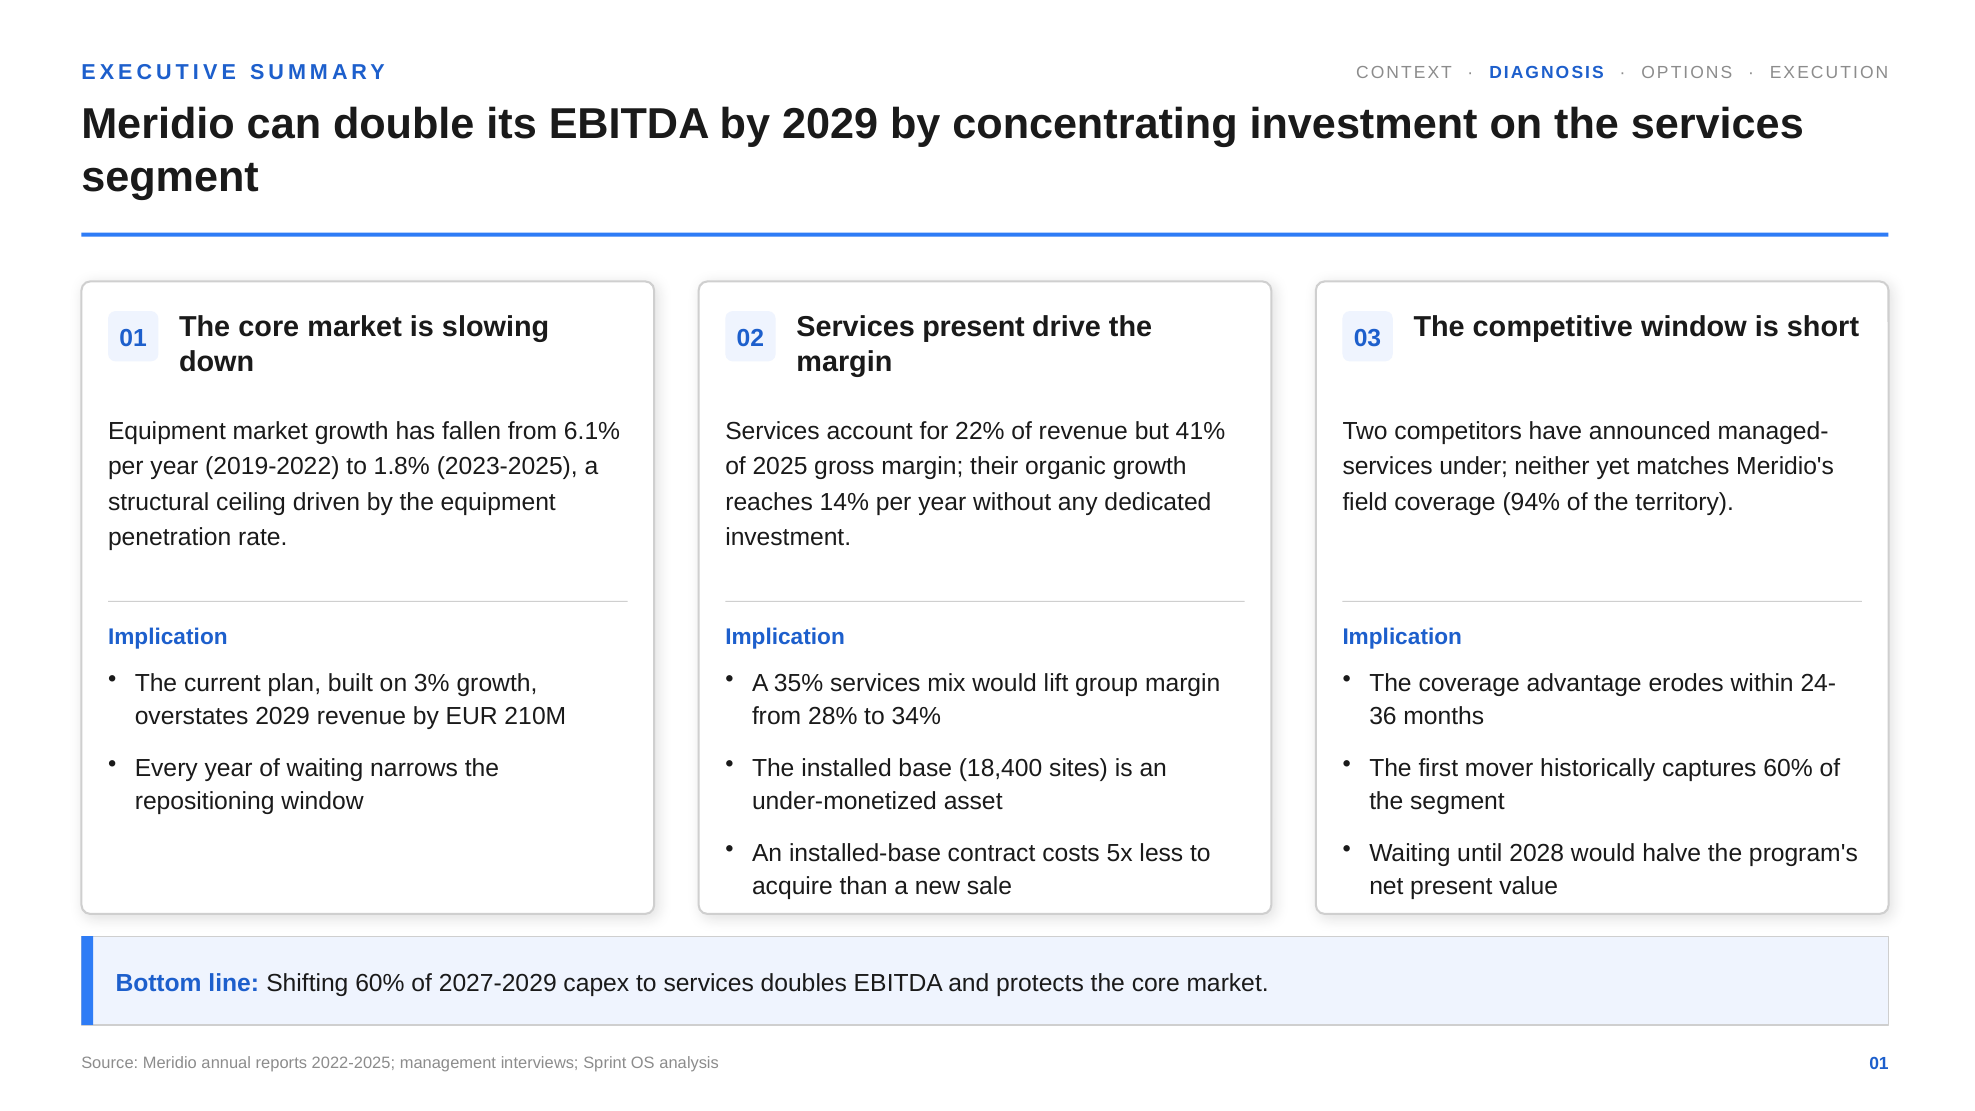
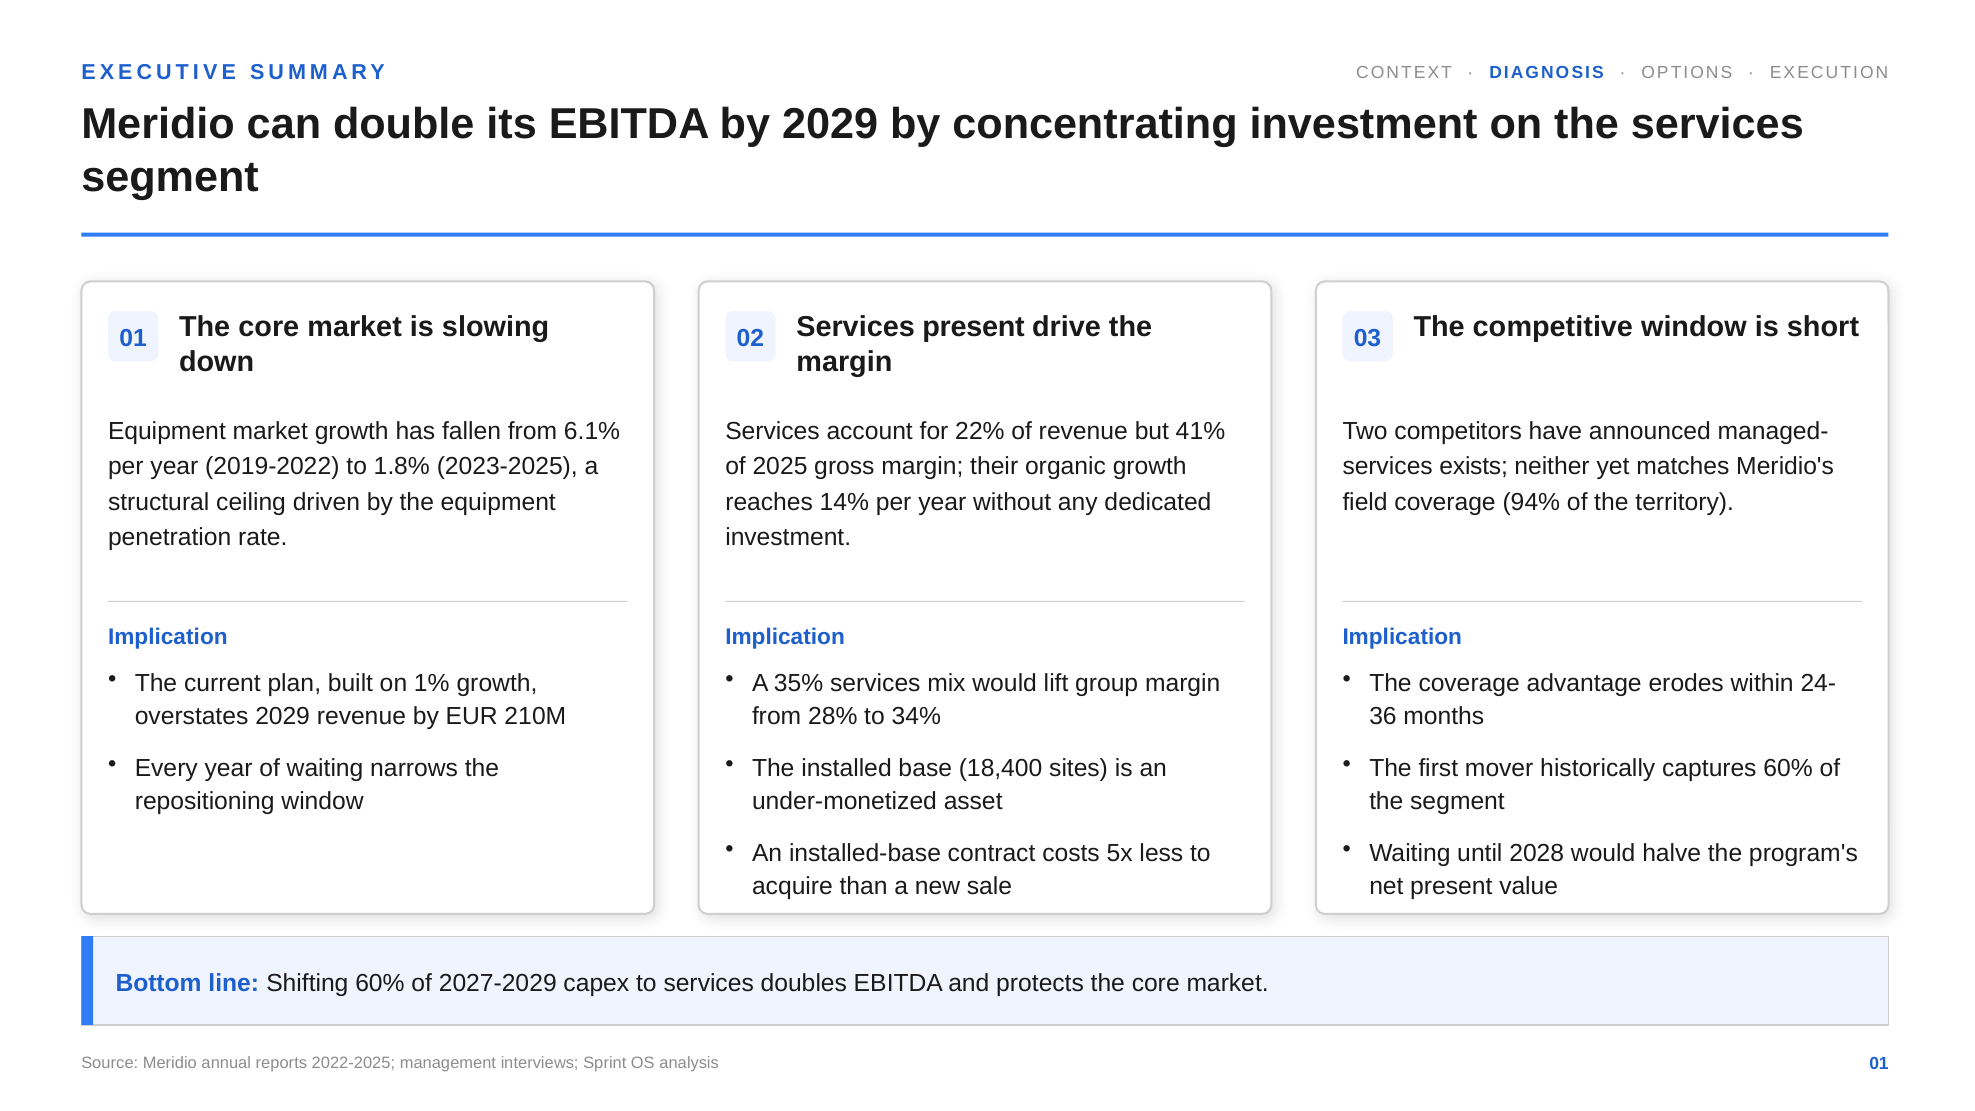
under: under -> exists
3%: 3% -> 1%
